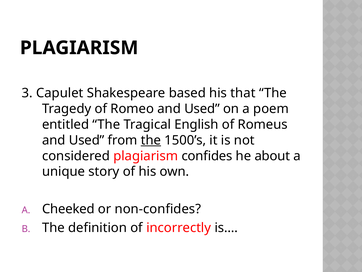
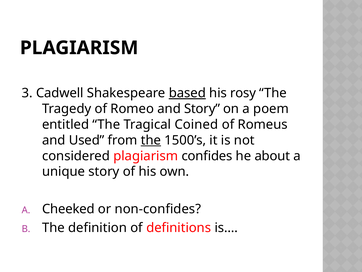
Capulet: Capulet -> Cadwell
based underline: none -> present
that: that -> rosy
Romeo and Used: Used -> Story
English: English -> Coined
incorrectly: incorrectly -> definitions
